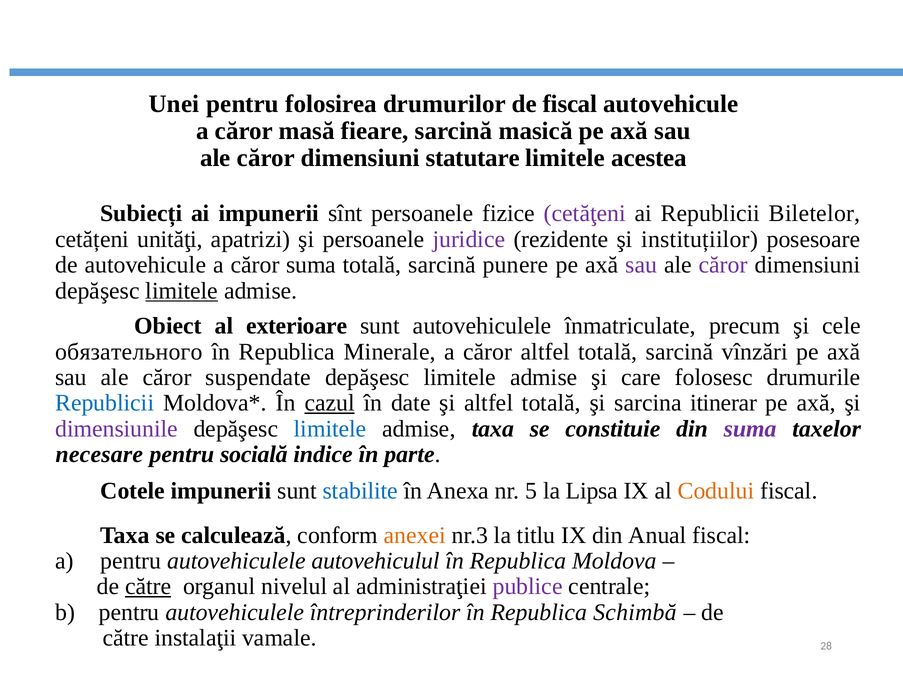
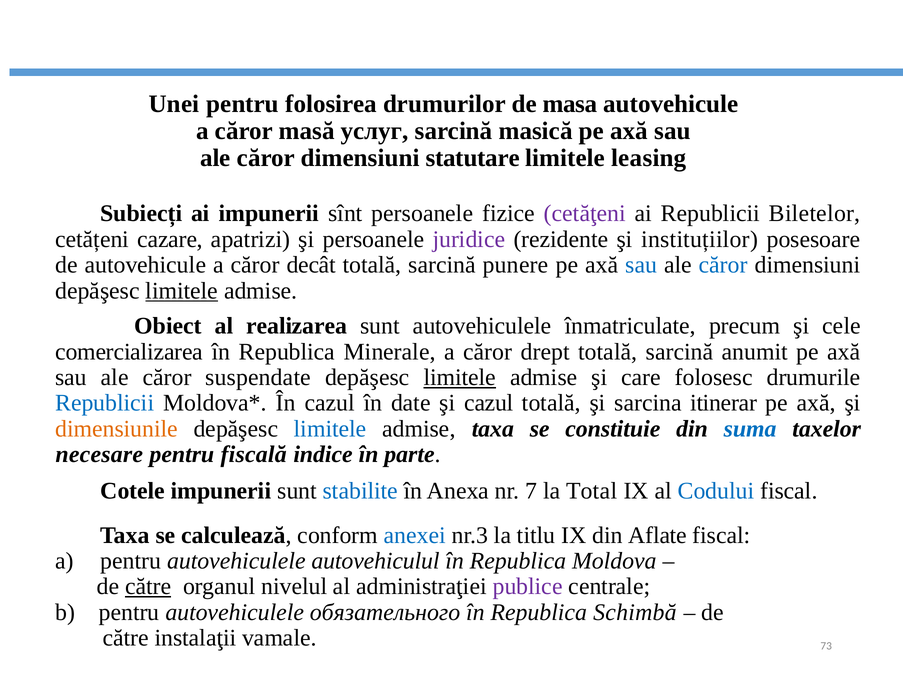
de fiscal: fiscal -> masa
fieare: fieare -> услуг
acestea: acestea -> leasing
unităţi: unităţi -> cazare
căror suma: suma -> decât
sau at (641, 265) colour: purple -> blue
căror at (723, 265) colour: purple -> blue
exterioare: exterioare -> realizarea
обязательного: обязательного -> comercializarea
căror altfel: altfel -> drept
vînzări: vînzări -> anumit
limitele at (460, 378) underline: none -> present
cazul at (330, 403) underline: present -> none
şi altfel: altfel -> cazul
dimensiunile colour: purple -> orange
suma at (750, 429) colour: purple -> blue
socială: socială -> fiscală
5: 5 -> 7
Lipsa: Lipsa -> Total
Codului colour: orange -> blue
anexei colour: orange -> blue
Anual: Anual -> Aflate
întreprinderilor: întreprinderilor -> обязательного
28: 28 -> 73
